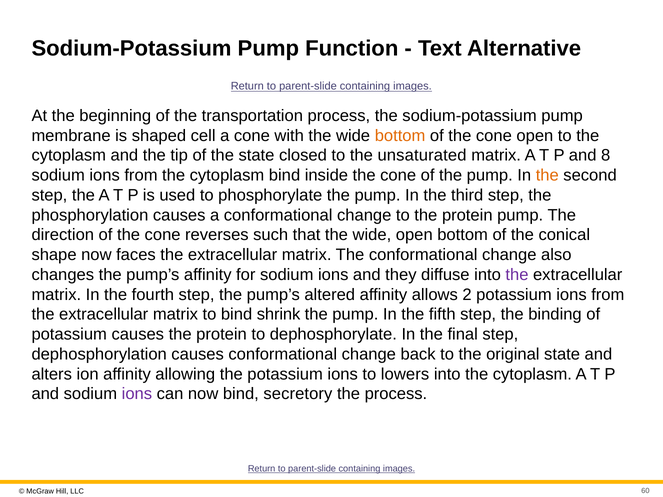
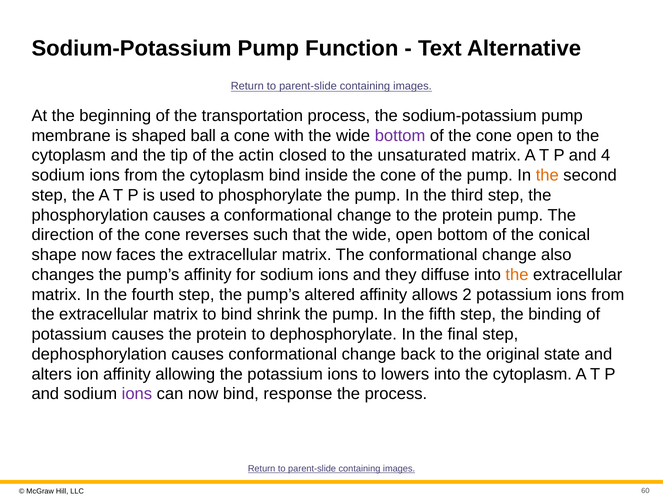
cell: cell -> ball
bottom at (400, 136) colour: orange -> purple
the state: state -> actin
8: 8 -> 4
the at (517, 275) colour: purple -> orange
secretory: secretory -> response
